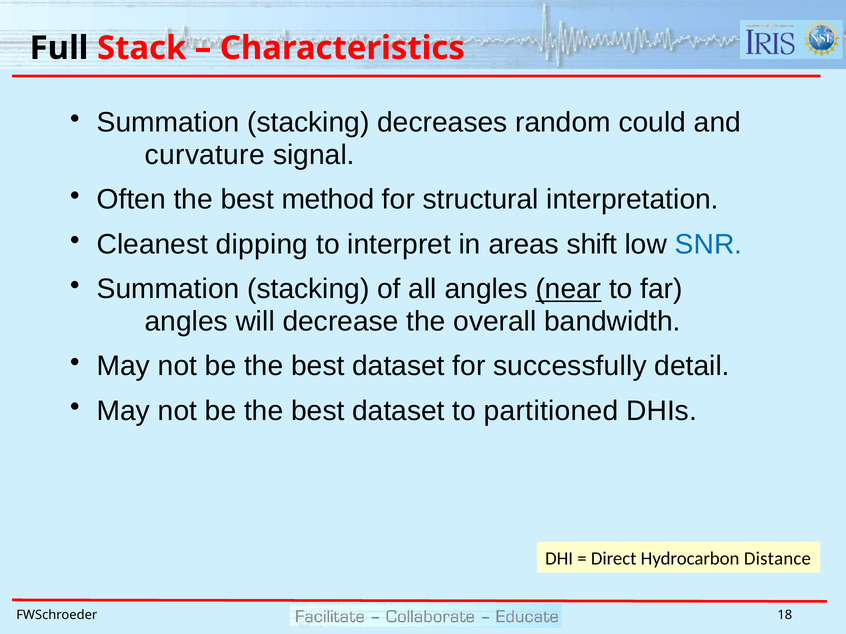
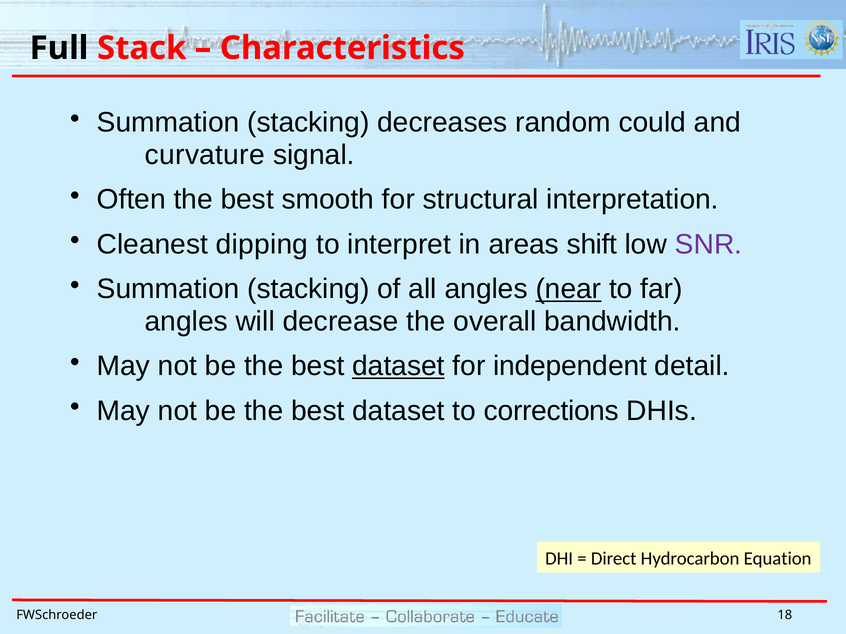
method: method -> smooth
SNR colour: blue -> purple
dataset at (398, 366) underline: none -> present
successfully: successfully -> independent
partitioned: partitioned -> corrections
Distance: Distance -> Equation
